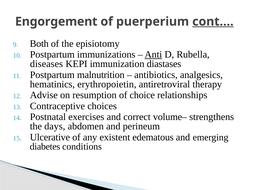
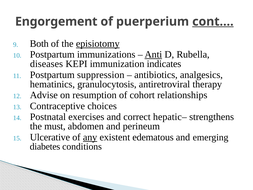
episiotomy underline: none -> present
diastases: diastases -> indicates
malnutrition: malnutrition -> suppression
erythropoietin: erythropoietin -> granulocytosis
choice: choice -> cohort
volume–: volume– -> hepatic–
days: days -> must
any underline: none -> present
